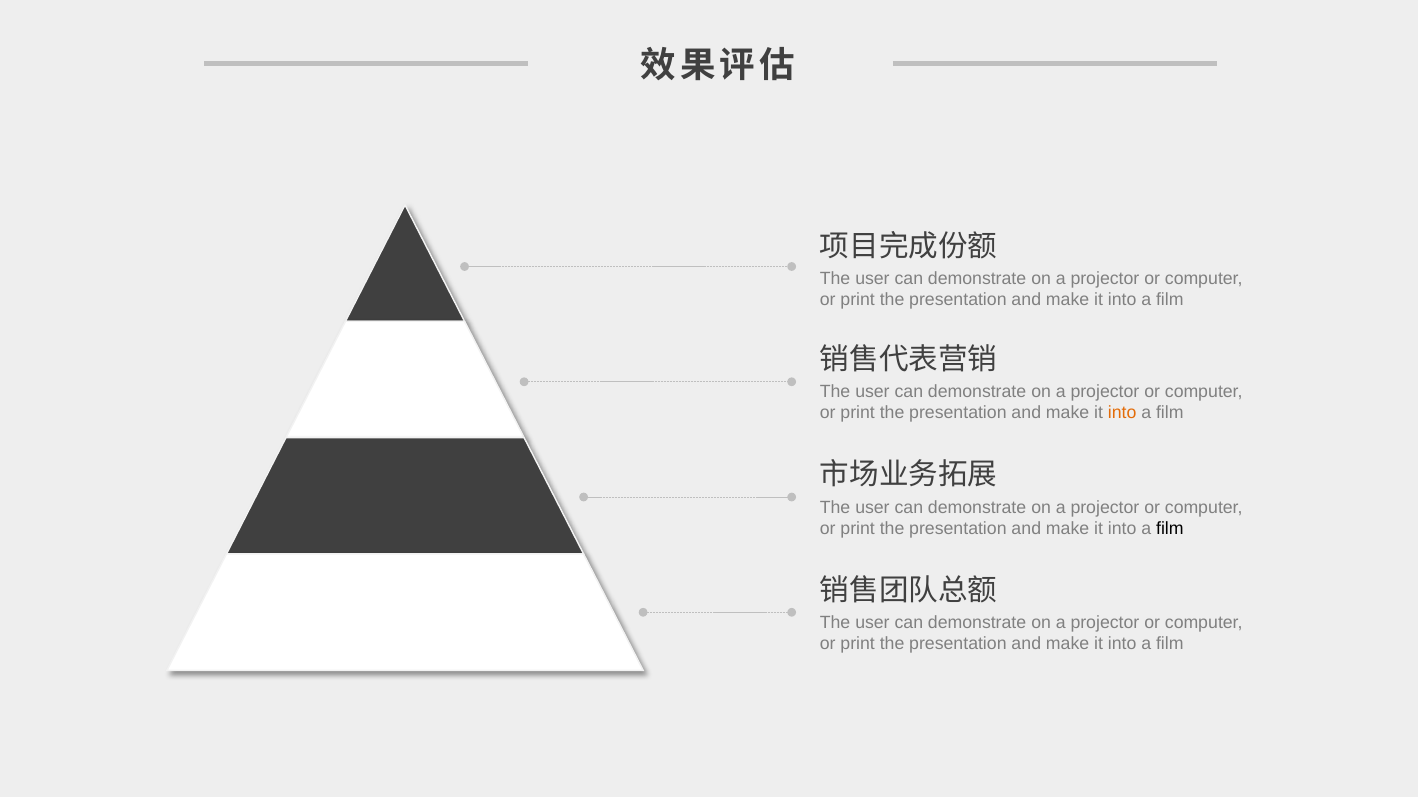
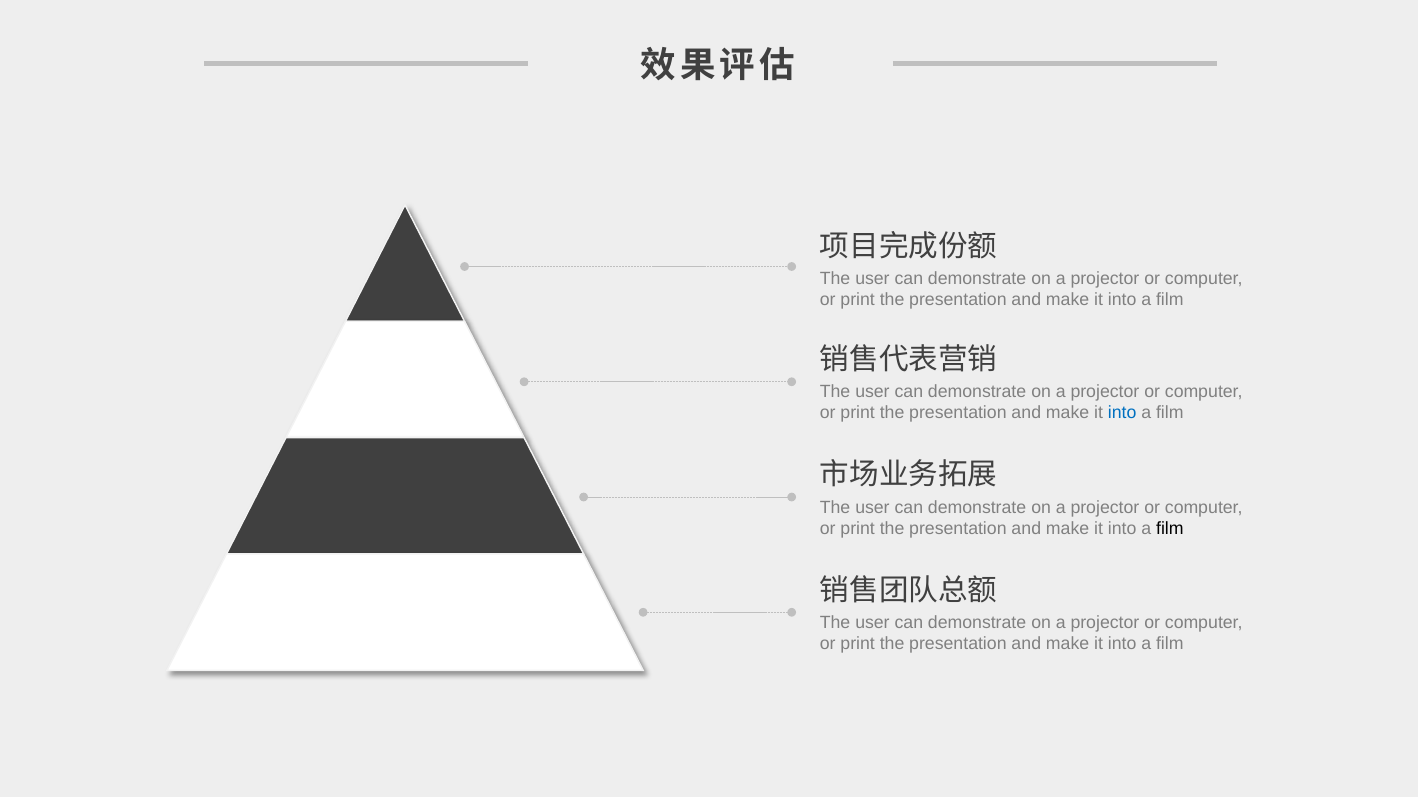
into at (1122, 413) colour: orange -> blue
